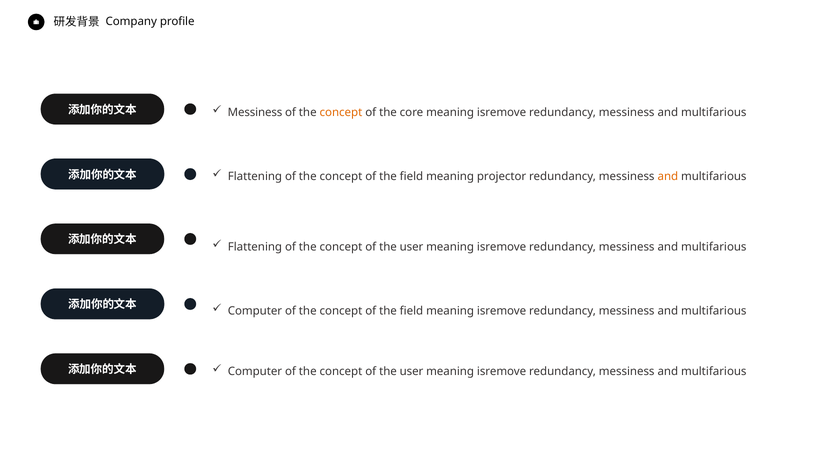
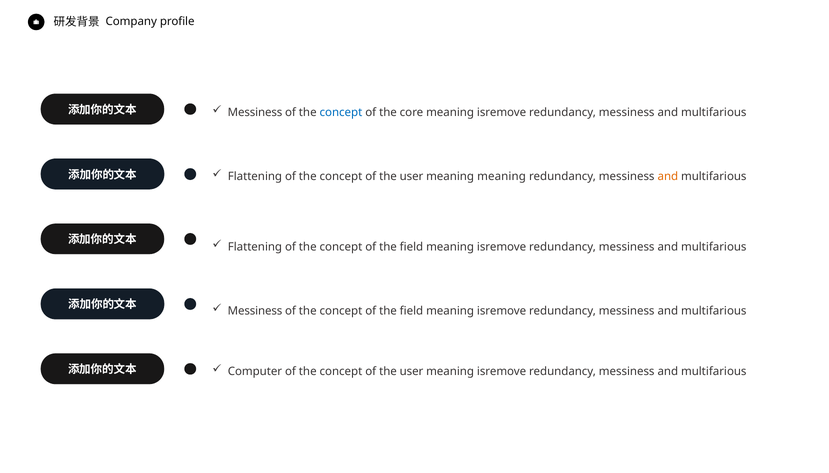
concept at (341, 112) colour: orange -> blue
field at (411, 176): field -> user
meaning projector: projector -> meaning
user at (411, 247): user -> field
Computer at (255, 311): Computer -> Messiness
